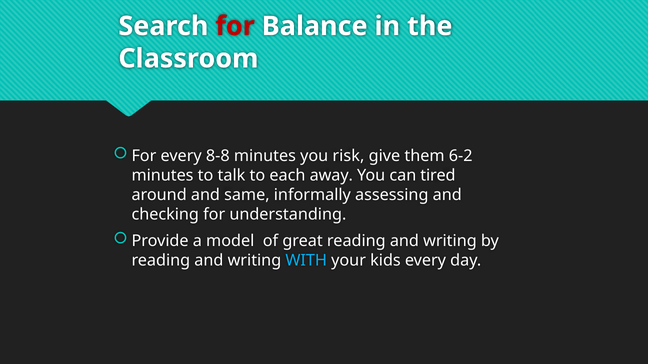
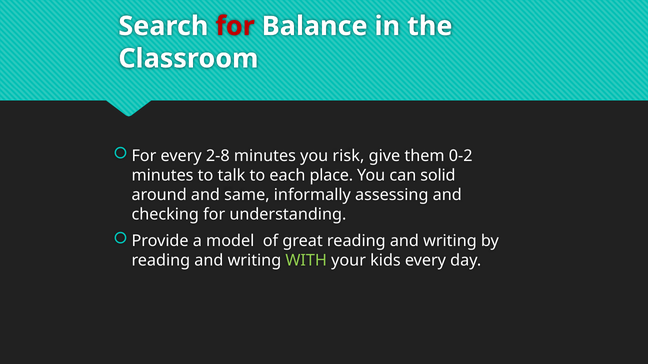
8-8: 8-8 -> 2-8
6-2: 6-2 -> 0-2
away: away -> place
tired: tired -> solid
WITH colour: light blue -> light green
